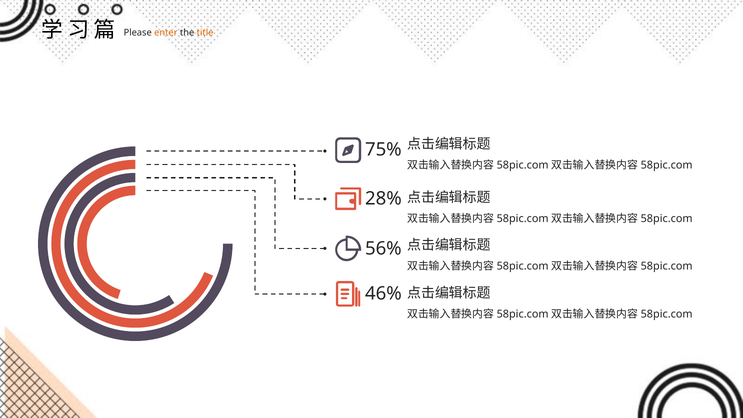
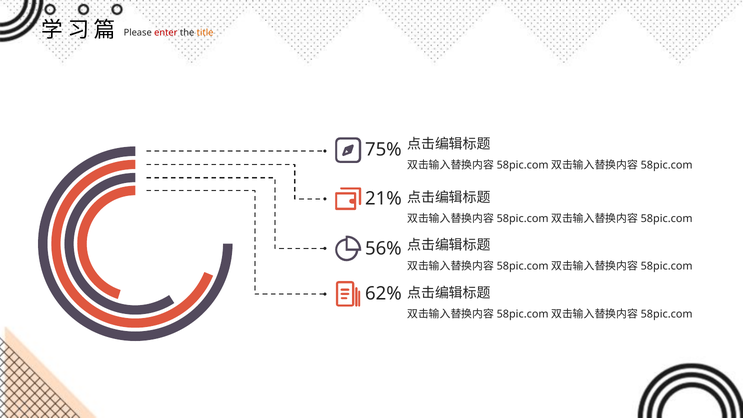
enter colour: orange -> red
28%: 28% -> 21%
46%: 46% -> 62%
